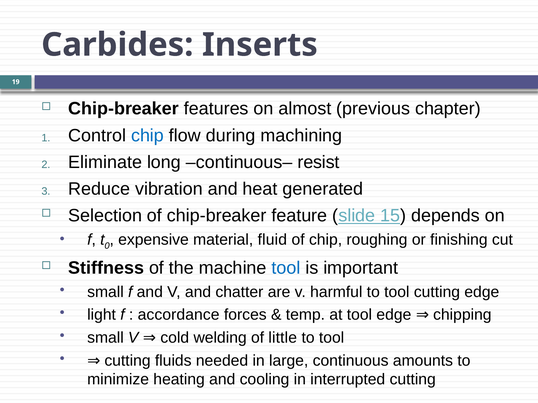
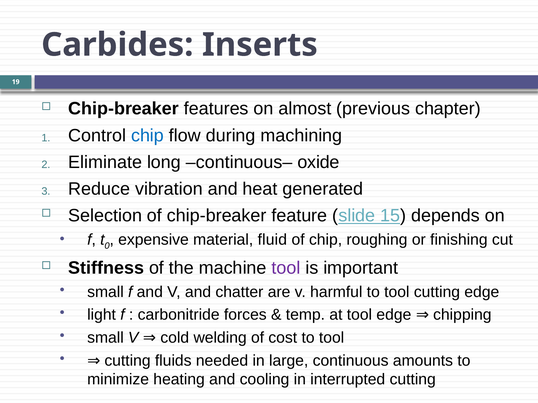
resist: resist -> oxide
tool at (286, 268) colour: blue -> purple
accordance: accordance -> carbonitride
little: little -> cost
